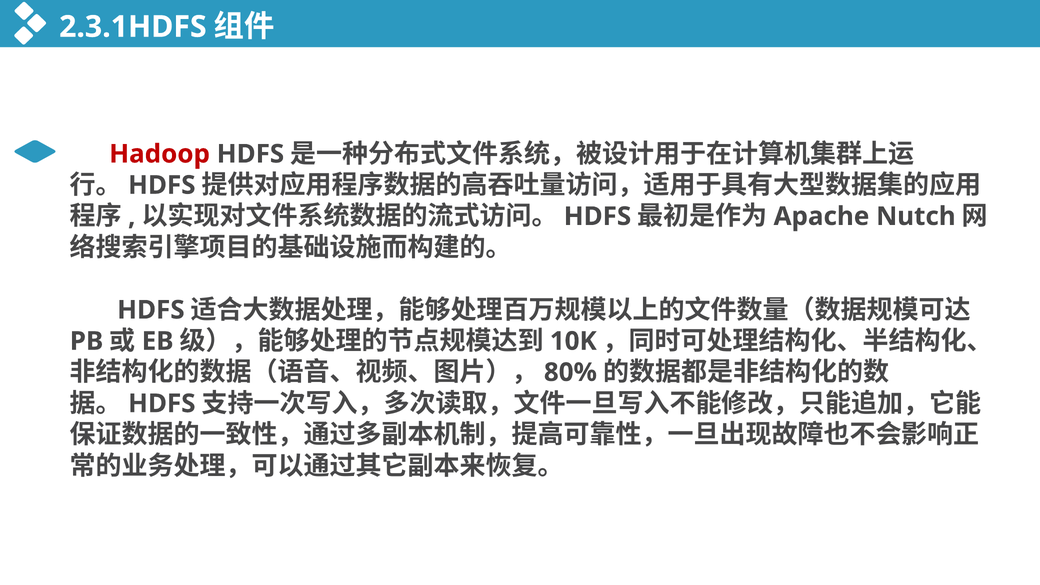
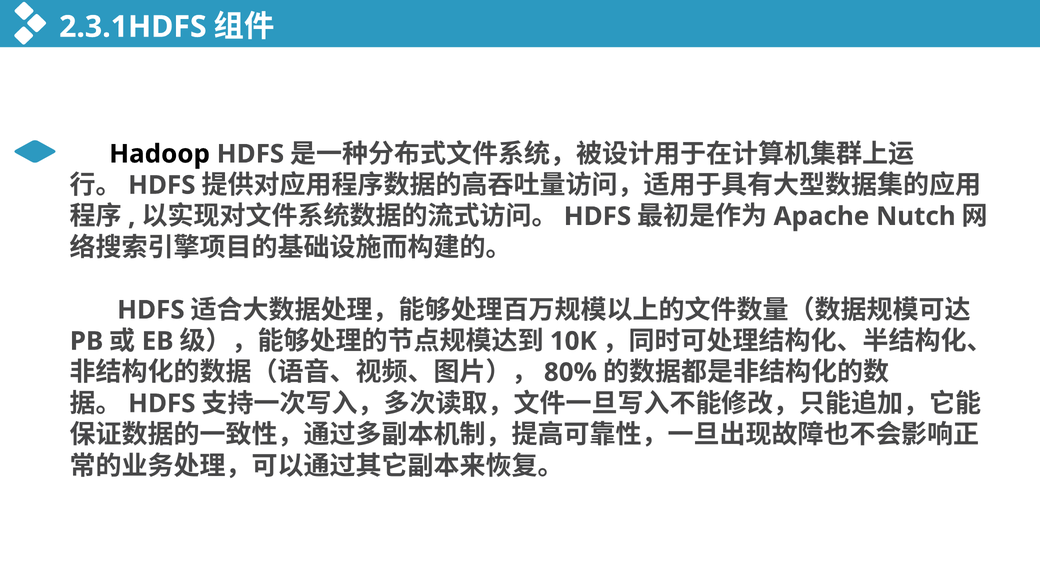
Hadoop colour: red -> black
